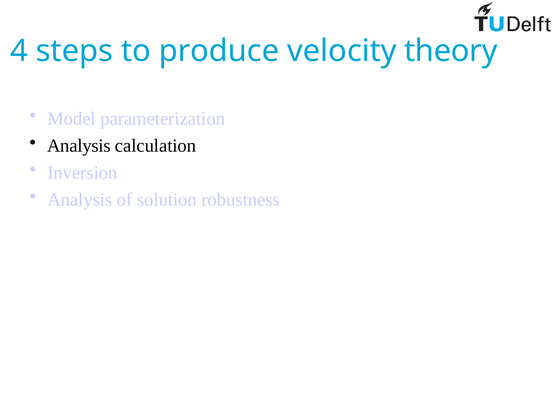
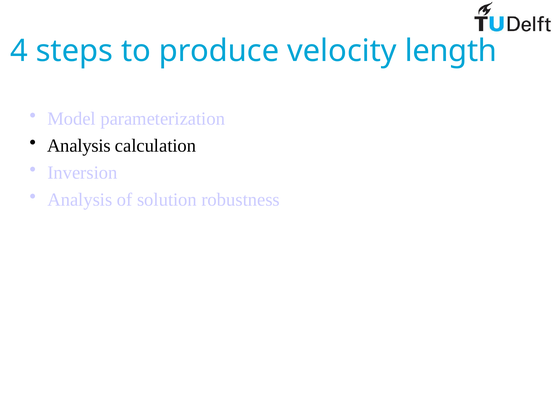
theory: theory -> length
